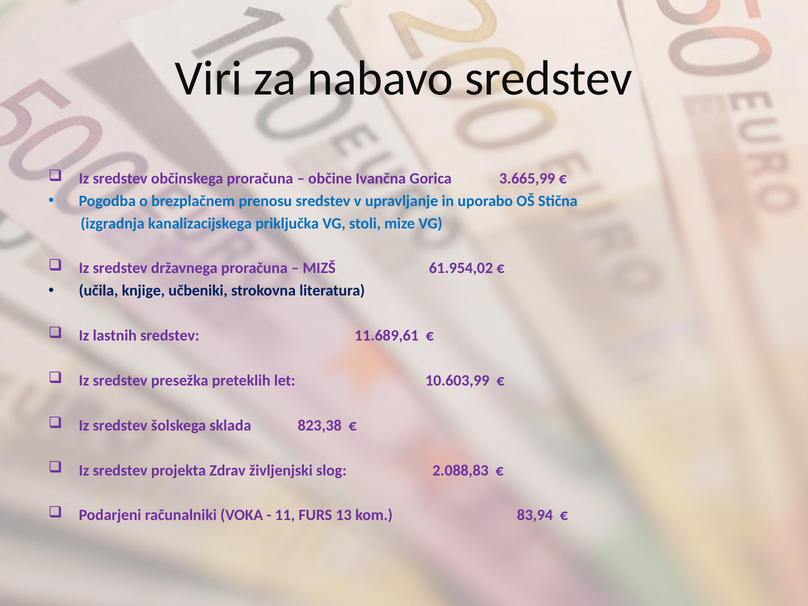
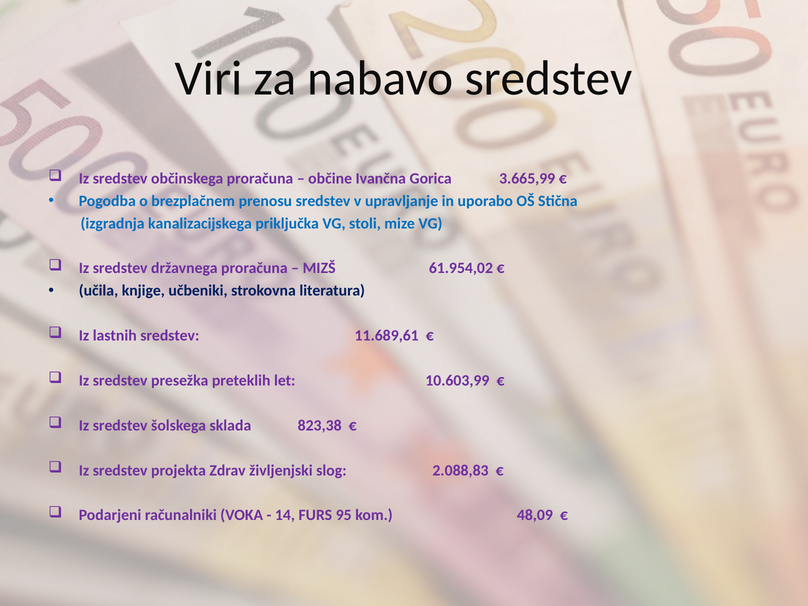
11: 11 -> 14
13: 13 -> 95
83,94: 83,94 -> 48,09
